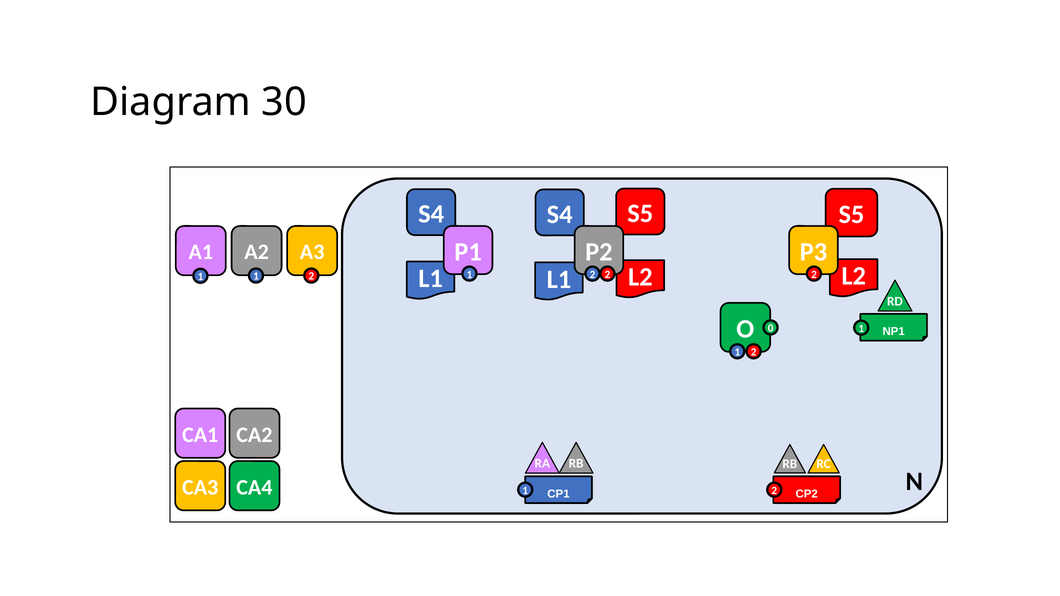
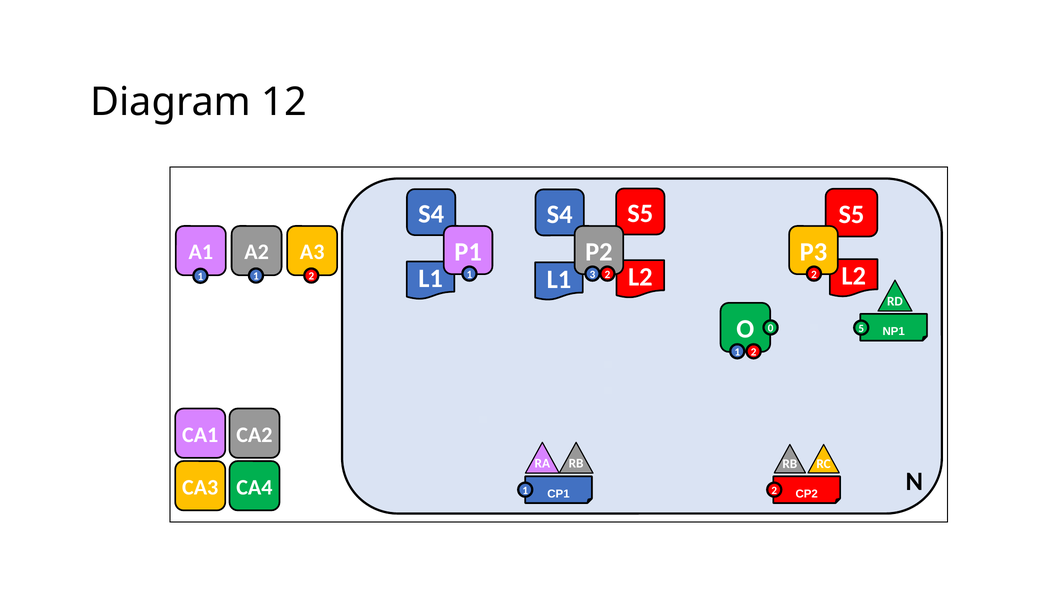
30: 30 -> 12
2 at (593, 275): 2 -> 3
0 1: 1 -> 5
